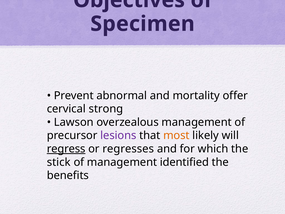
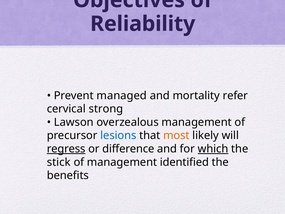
Specimen: Specimen -> Reliability
abnormal: abnormal -> managed
offer: offer -> refer
lesions colour: purple -> blue
regresses: regresses -> difference
which underline: none -> present
